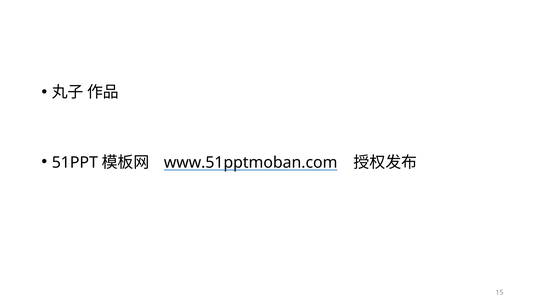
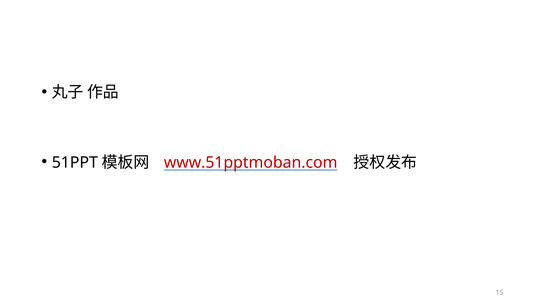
www.51pptmoban.com colour: black -> red
